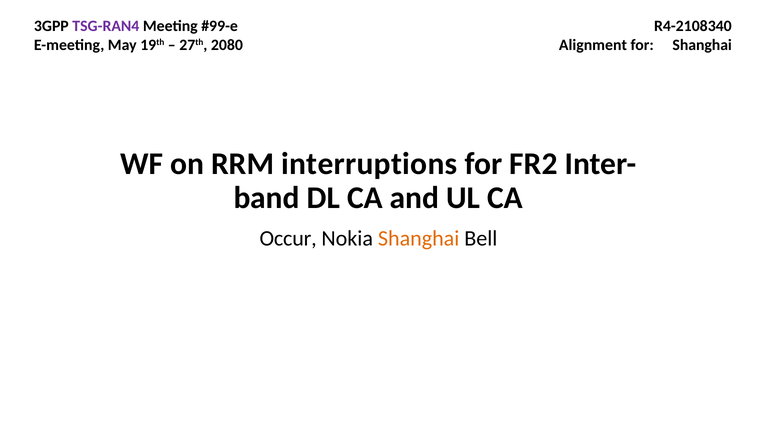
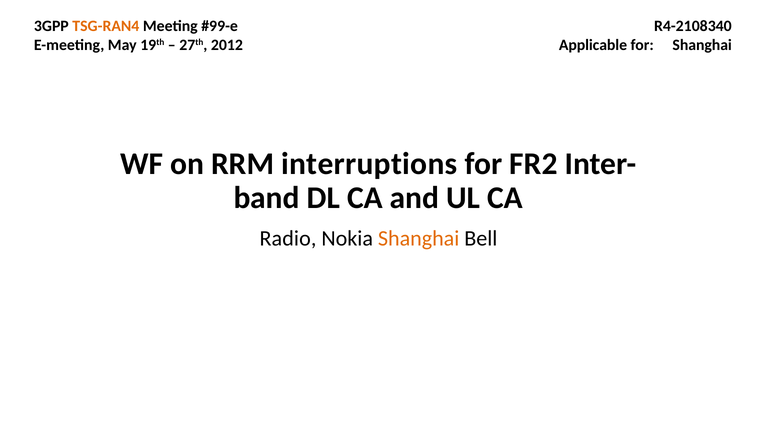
TSG-RAN4 colour: purple -> orange
2080: 2080 -> 2012
Alignment: Alignment -> Applicable
Occur: Occur -> Radio
